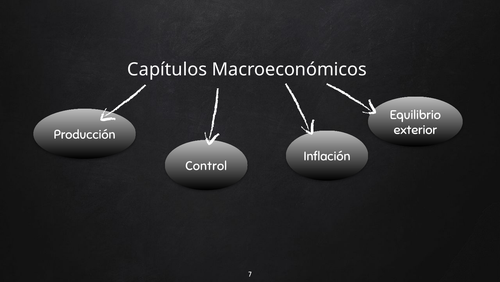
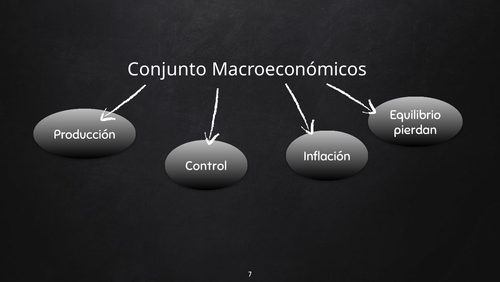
Capítulos: Capítulos -> Conjunto
exterior: exterior -> pierdan
